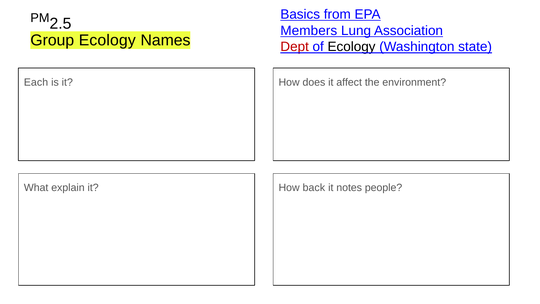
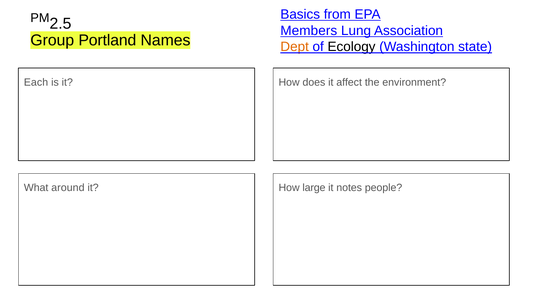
Group Ecology: Ecology -> Portland
Dept colour: red -> orange
explain: explain -> around
back: back -> large
